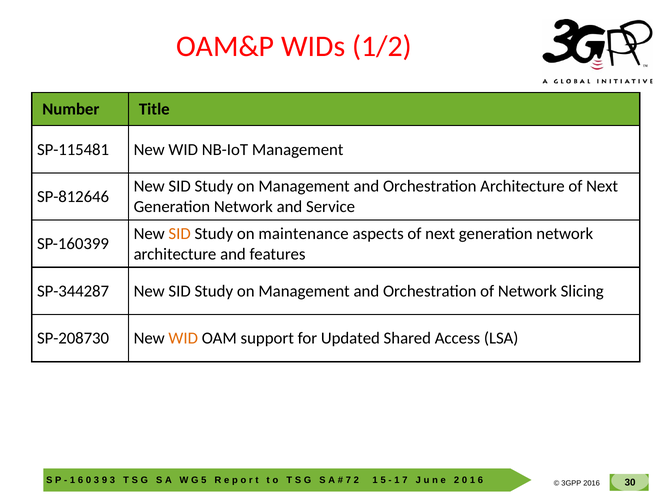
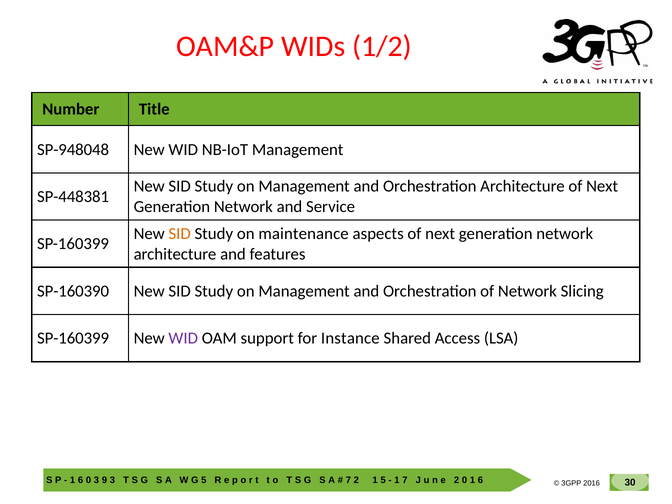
SP-115481: SP-115481 -> SP-948048
SP-812646: SP-812646 -> SP-448381
SP-344287: SP-344287 -> SP-160390
SP-208730 at (73, 338): SP-208730 -> SP-160399
WID at (183, 338) colour: orange -> purple
Updated: Updated -> Instance
